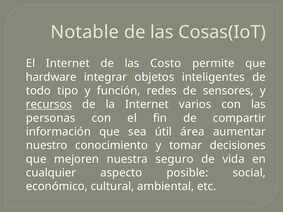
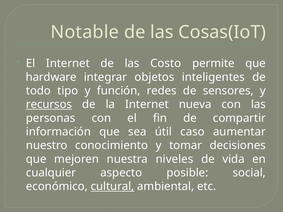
varios: varios -> nueva
área: área -> caso
seguro: seguro -> niveles
cultural underline: none -> present
